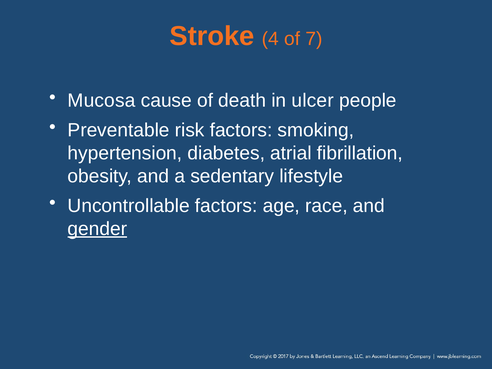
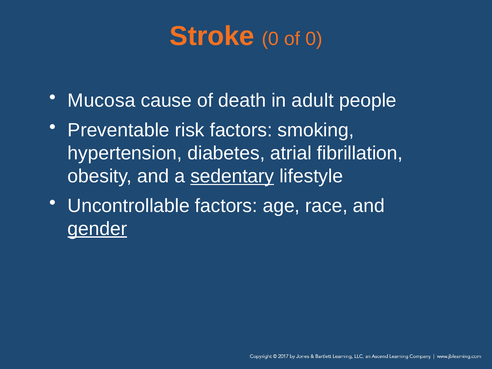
Stroke 4: 4 -> 0
of 7: 7 -> 0
ulcer: ulcer -> adult
sedentary underline: none -> present
